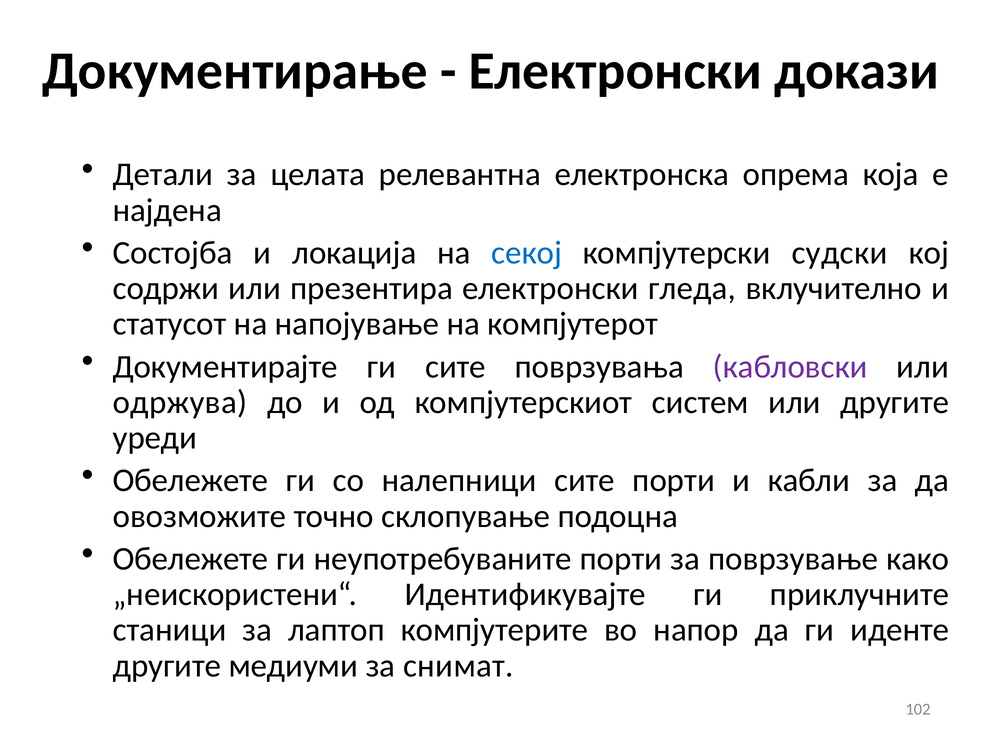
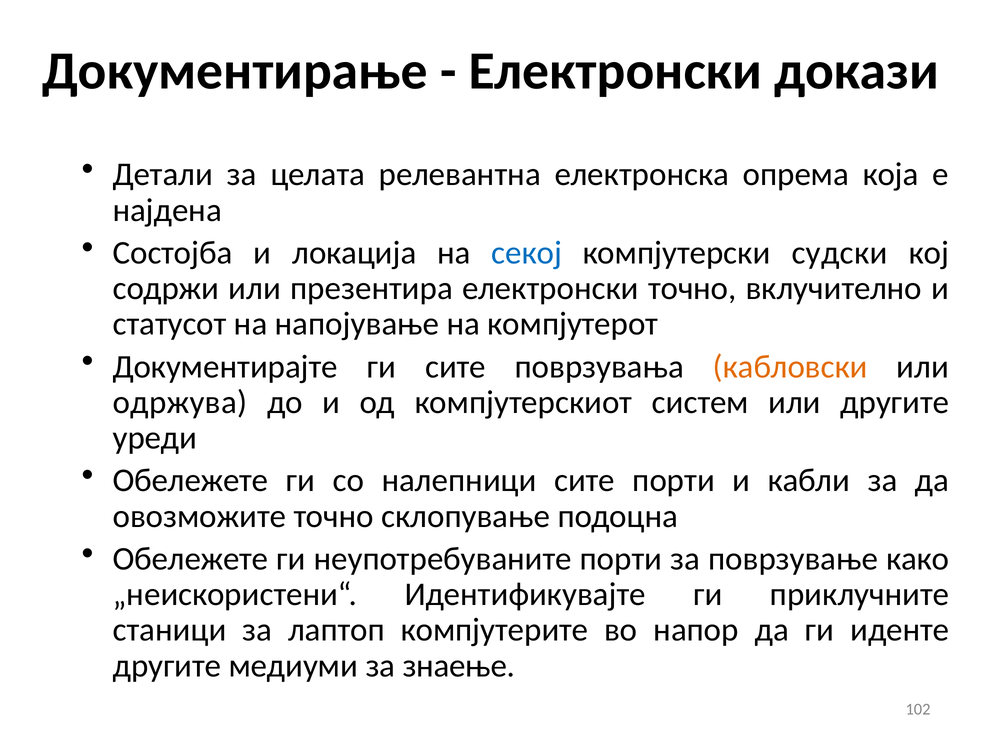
електронски гледа: гледа -> точно
кабловски colour: purple -> orange
снимат: снимат -> знаење
